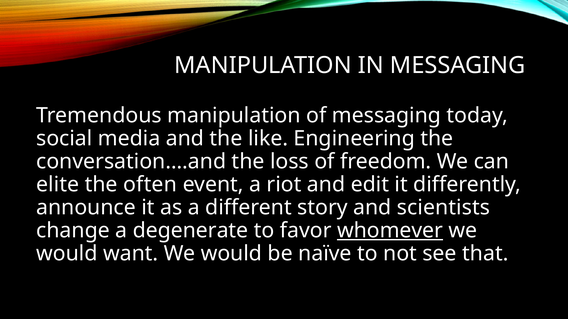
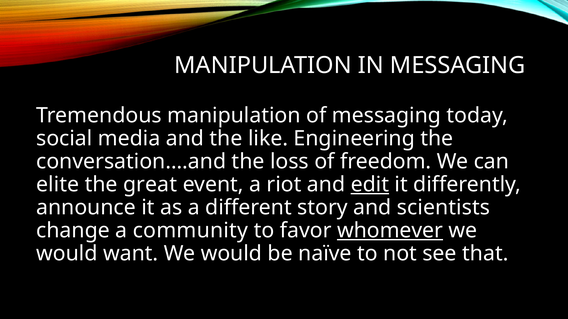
often: often -> great
edit underline: none -> present
degenerate: degenerate -> community
